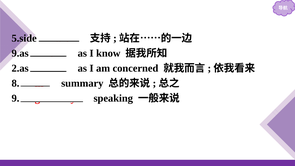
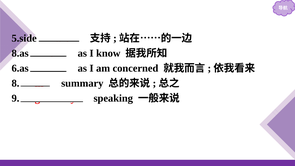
9.as: 9.as -> 8.as
2.as: 2.as -> 6.as
